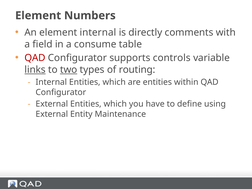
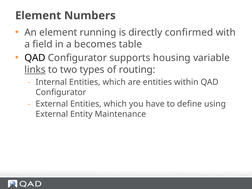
element internal: internal -> running
comments: comments -> confirmed
consume: consume -> becomes
QAD at (35, 58) colour: red -> black
controls: controls -> housing
two underline: present -> none
